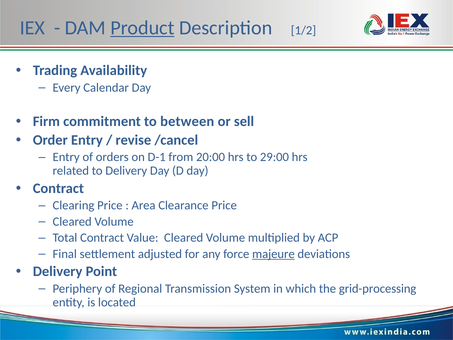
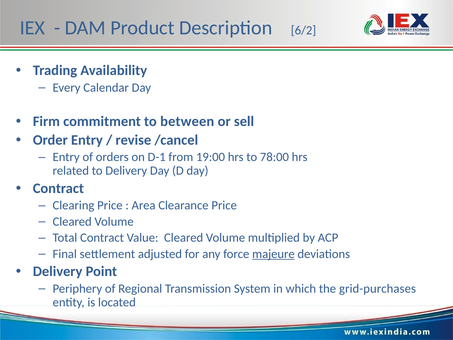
Product underline: present -> none
1/2: 1/2 -> 6/2
20:00: 20:00 -> 19:00
29:00: 29:00 -> 78:00
grid-processing: grid-processing -> grid-purchases
